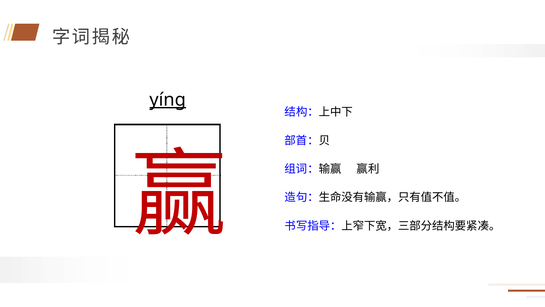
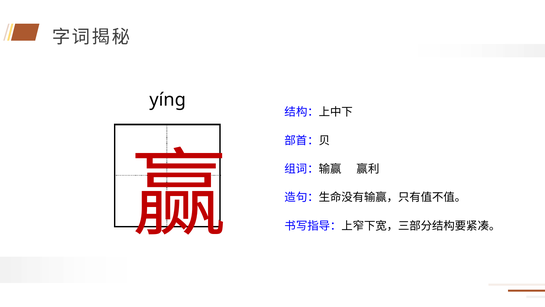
yíng underline: present -> none
